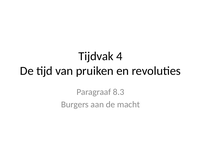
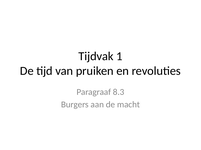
4: 4 -> 1
